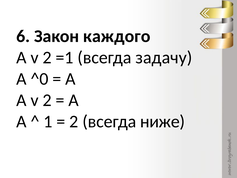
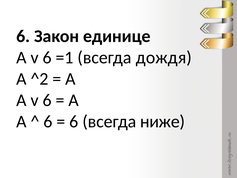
каждого: каждого -> единице
2 at (47, 57): 2 -> 6
задачу: задачу -> дождя
^0: ^0 -> ^2
2 at (47, 100): 2 -> 6
1 at (48, 121): 1 -> 6
2 at (74, 121): 2 -> 6
